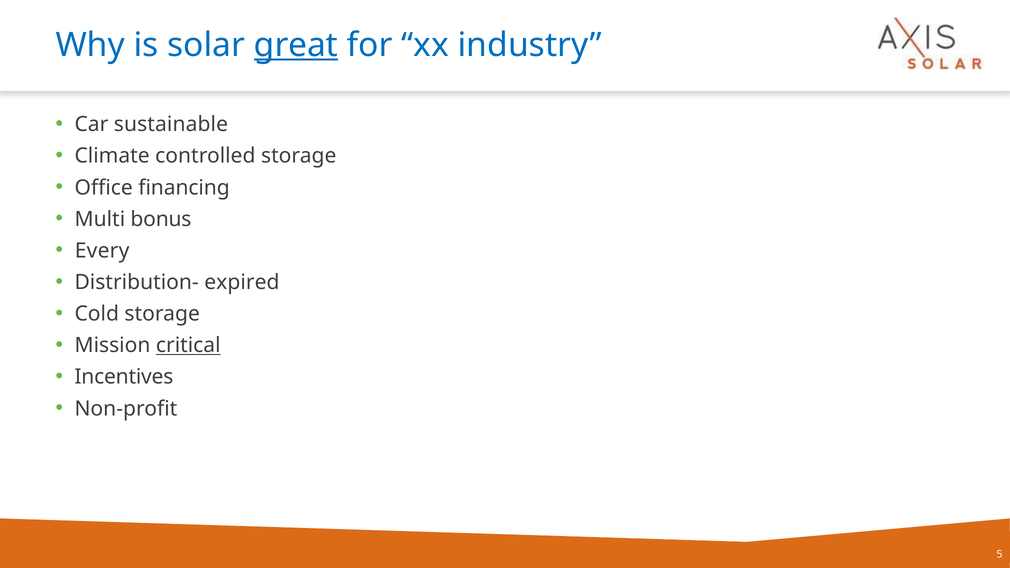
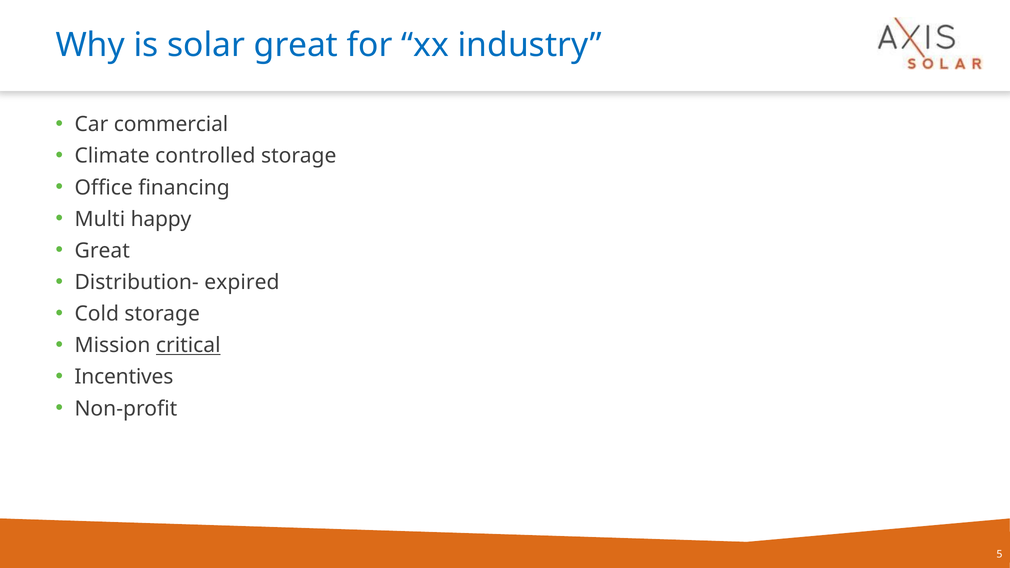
great at (296, 45) underline: present -> none
sustainable: sustainable -> commercial
bonus: bonus -> happy
Every at (102, 251): Every -> Great
